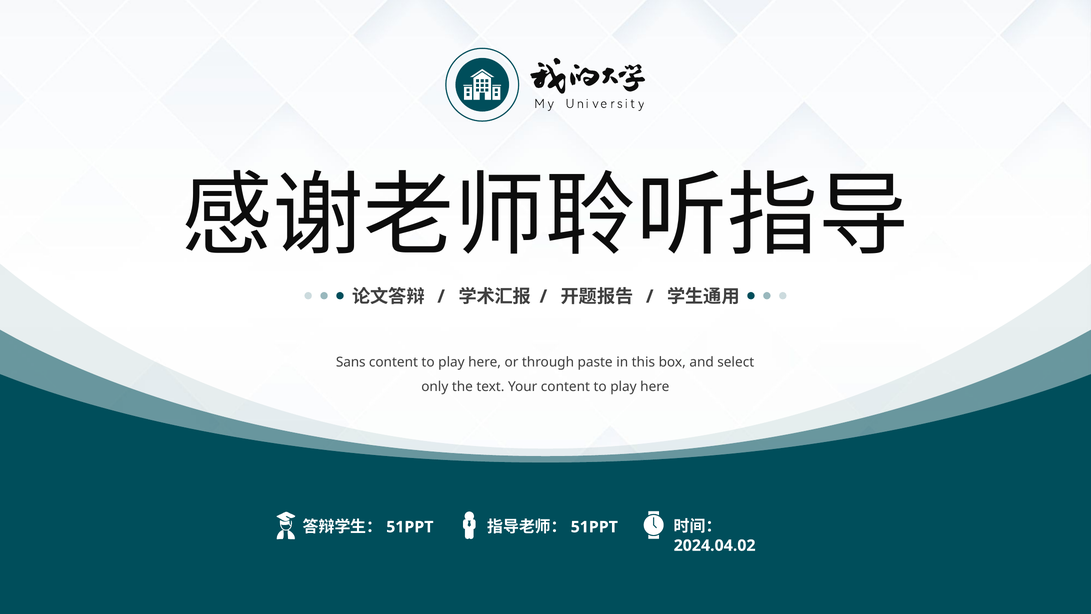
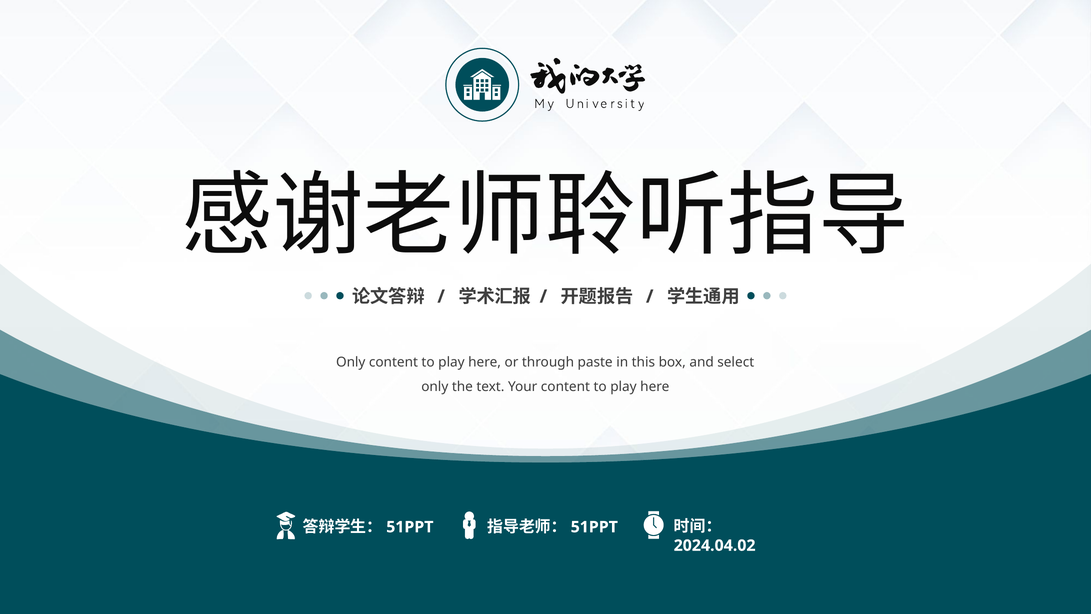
Sans at (351, 362): Sans -> Only
